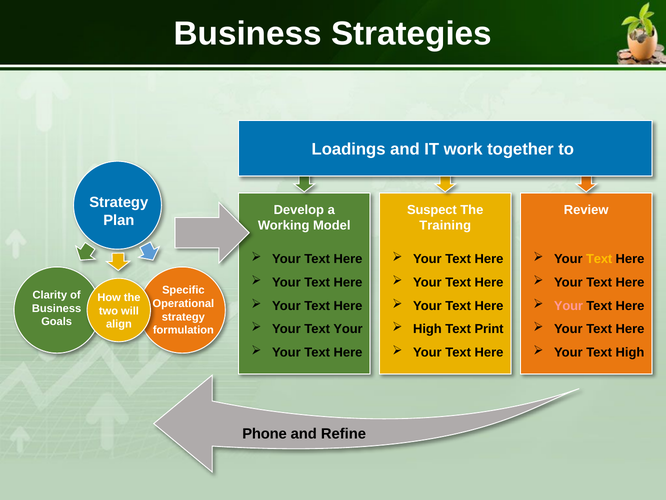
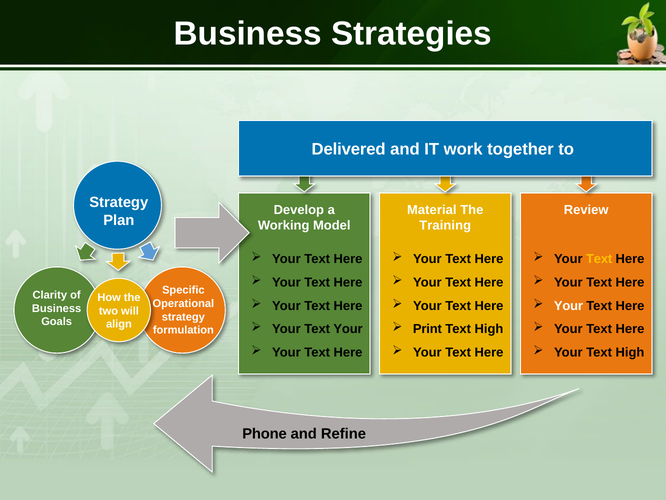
Loadings: Loadings -> Delivered
Suspect: Suspect -> Material
Your at (568, 306) colour: pink -> white
High at (427, 329): High -> Print
Print at (489, 329): Print -> High
